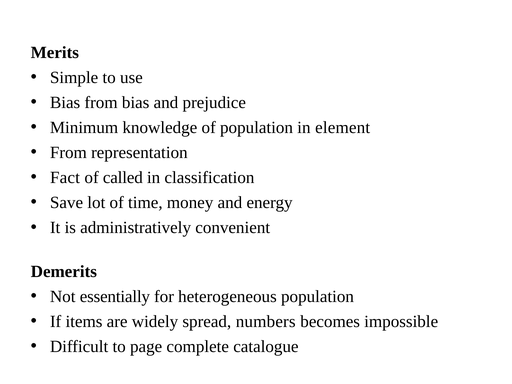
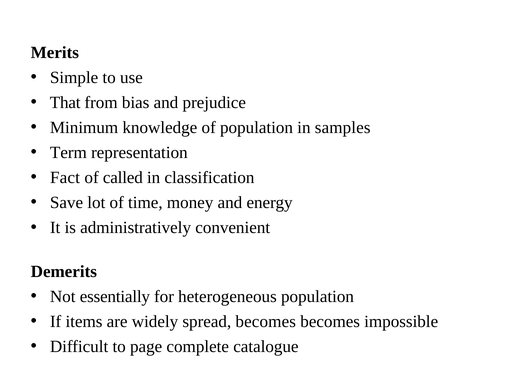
Bias at (65, 102): Bias -> That
element: element -> samples
From at (68, 153): From -> Term
spread numbers: numbers -> becomes
